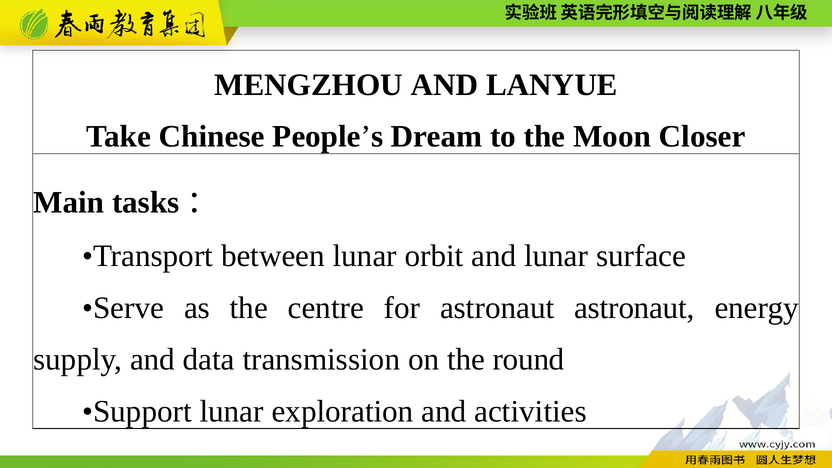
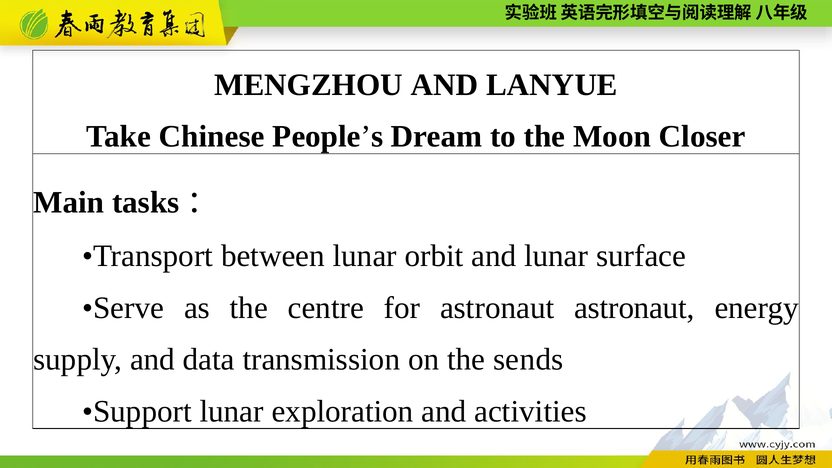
round: round -> sends
